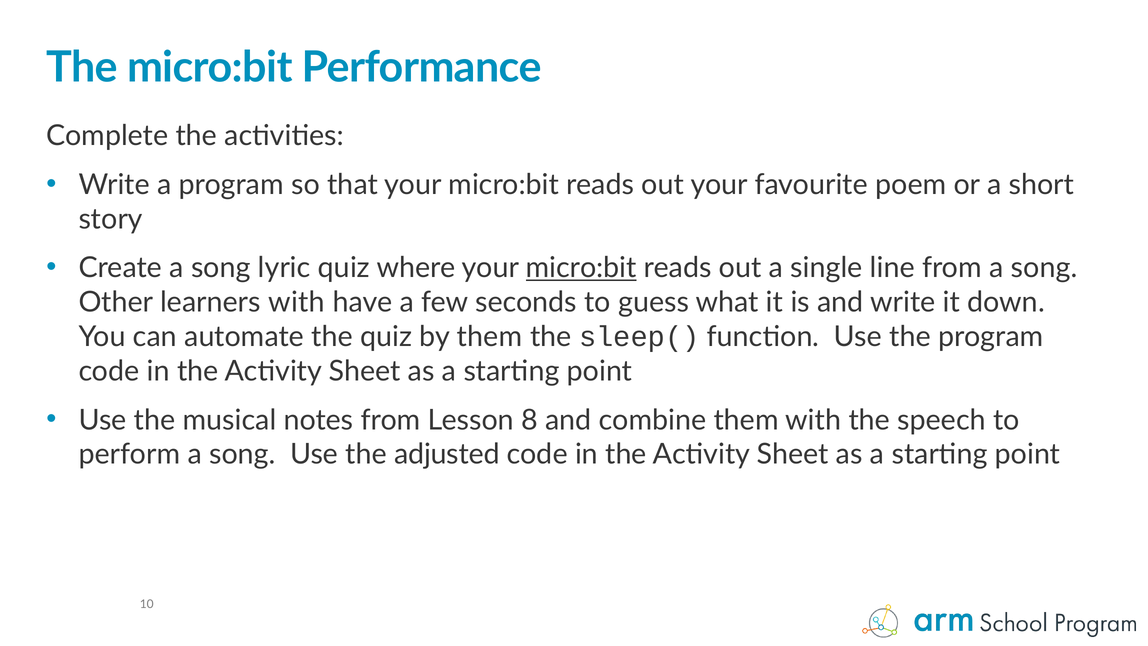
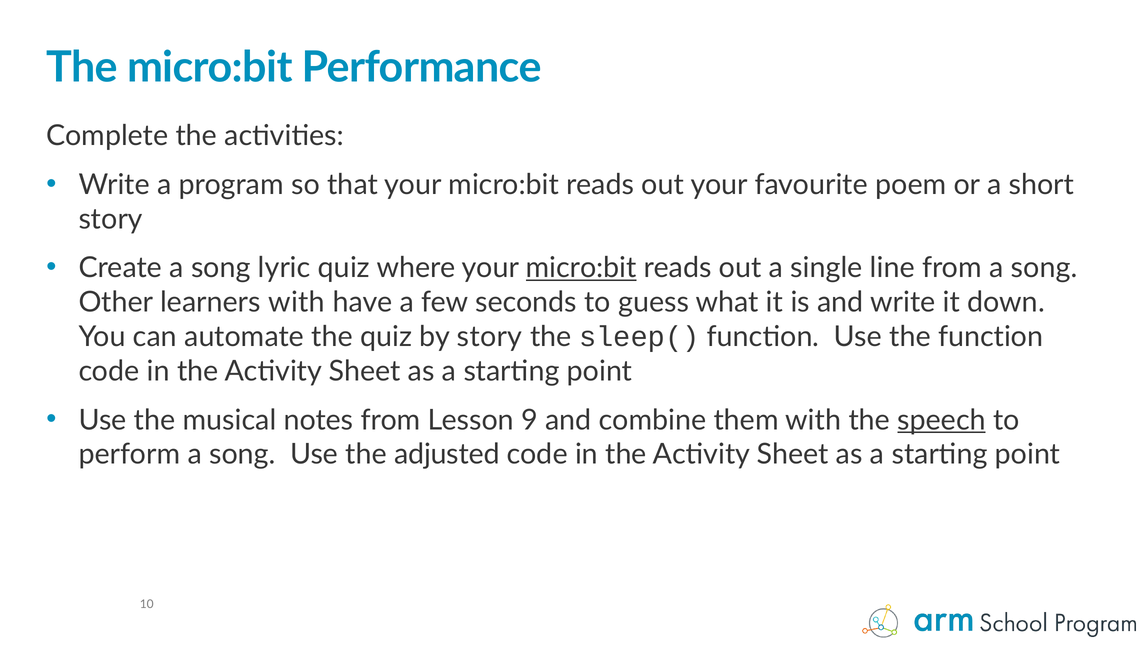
by them: them -> story
the program: program -> function
8: 8 -> 9
speech underline: none -> present
